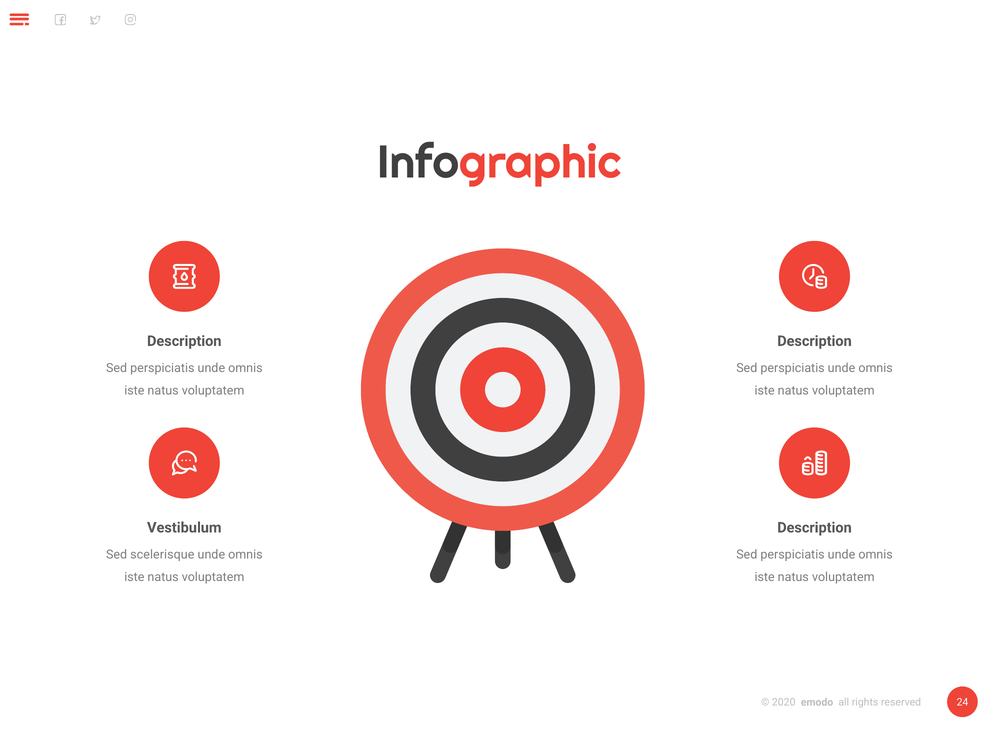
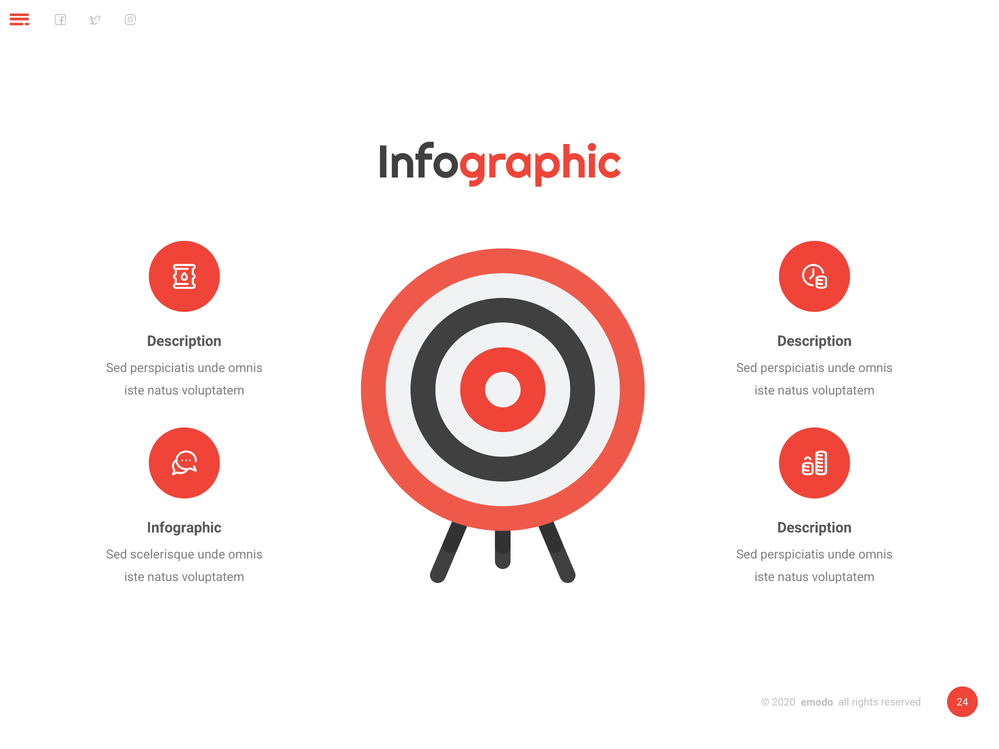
Vestibulum at (184, 528): Vestibulum -> Infographic
